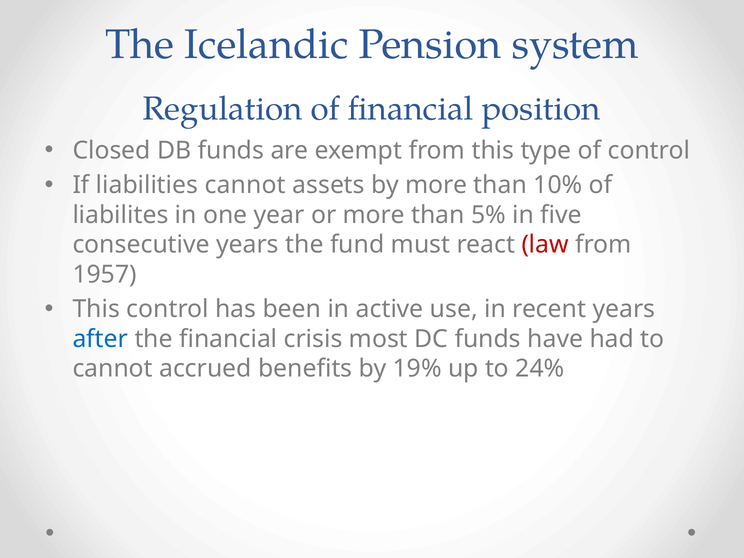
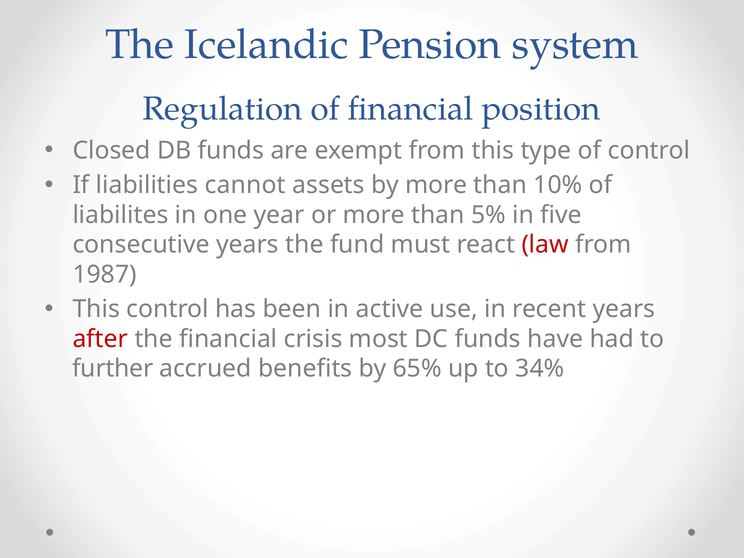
1957: 1957 -> 1987
after colour: blue -> red
cannot at (113, 369): cannot -> further
19%: 19% -> 65%
24%: 24% -> 34%
